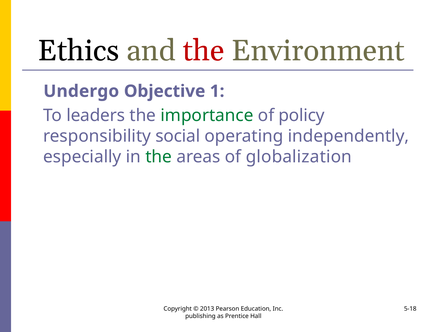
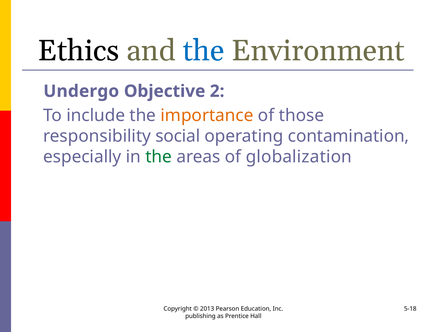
the at (204, 51) colour: red -> blue
1: 1 -> 2
leaders: leaders -> include
importance colour: green -> orange
policy: policy -> those
independently: independently -> contamination
